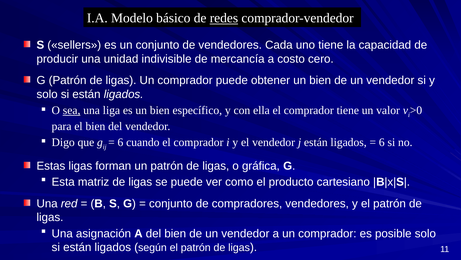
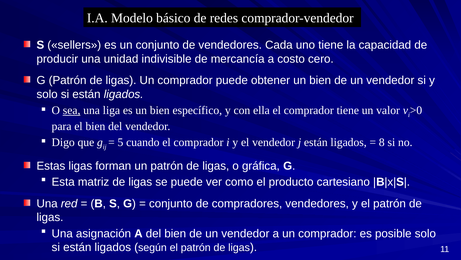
redes underline: present -> none
6 at (120, 142): 6 -> 5
6 at (382, 142): 6 -> 8
